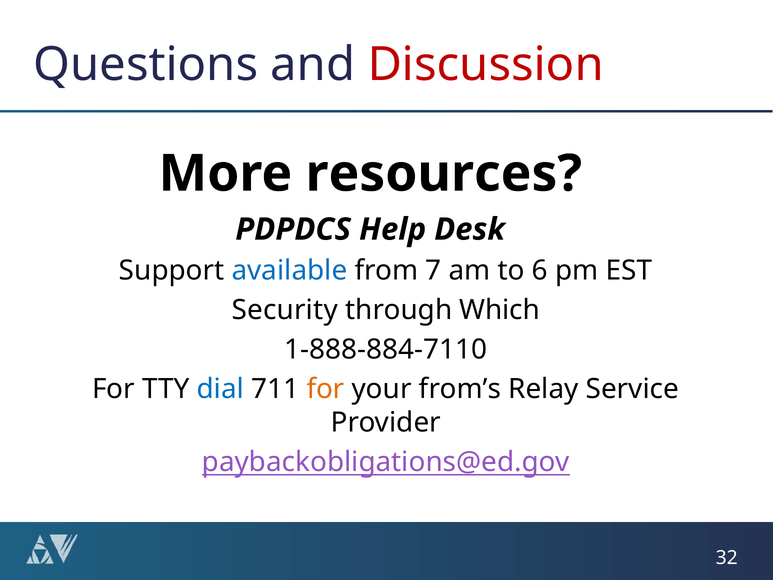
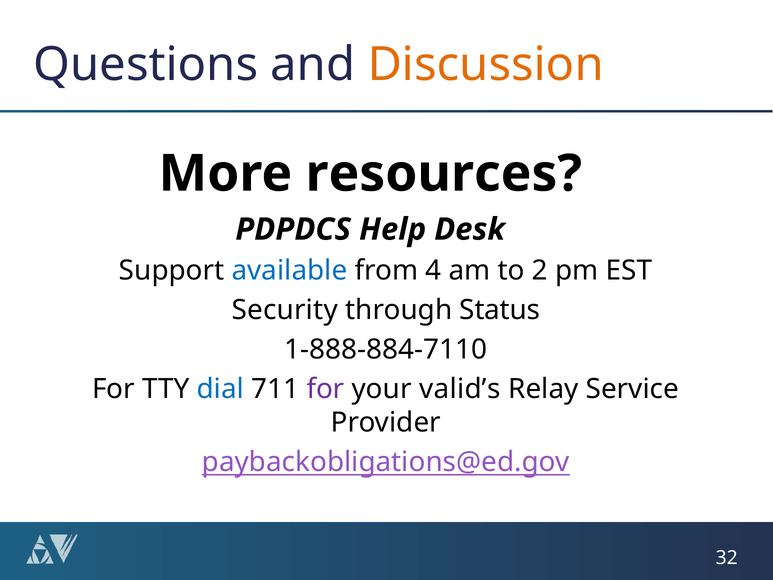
Discussion colour: red -> orange
7: 7 -> 4
6: 6 -> 2
Which: Which -> Status
for at (326, 389) colour: orange -> purple
from’s: from’s -> valid’s
